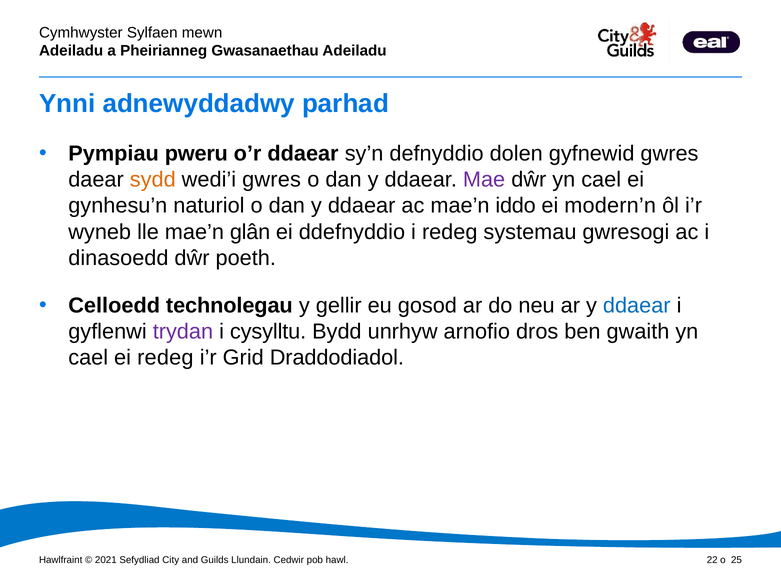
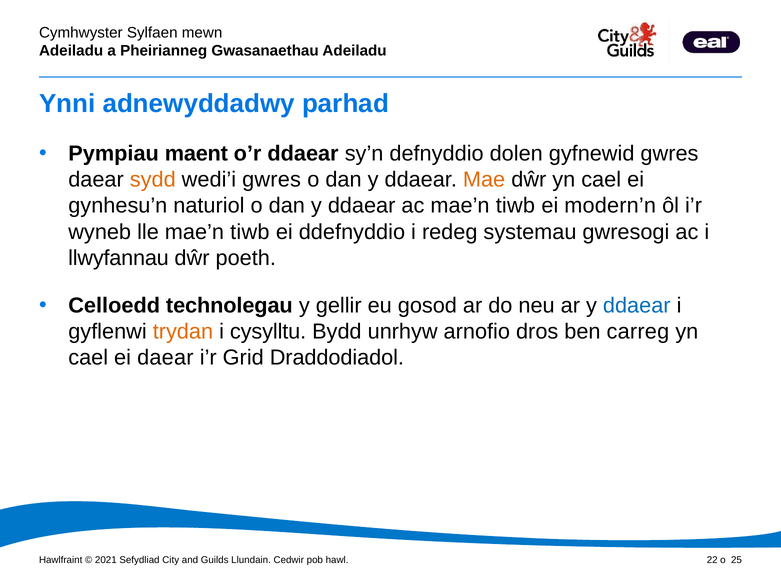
pweru: pweru -> maent
Mae colour: purple -> orange
ac mae’n iddo: iddo -> tiwb
lle mae’n glân: glân -> tiwb
dinasoedd: dinasoedd -> llwyfannau
trydan colour: purple -> orange
gwaith: gwaith -> carreg
ei redeg: redeg -> daear
